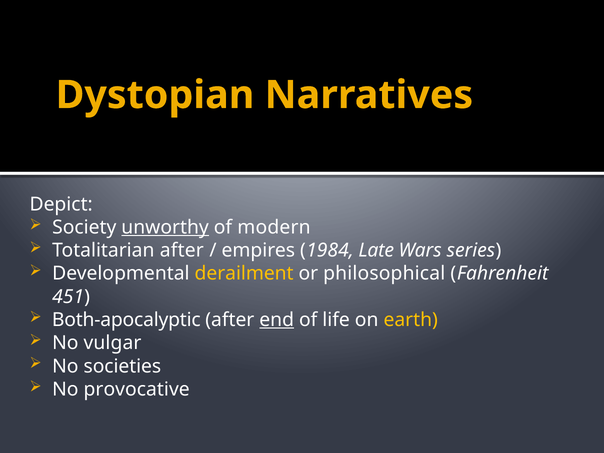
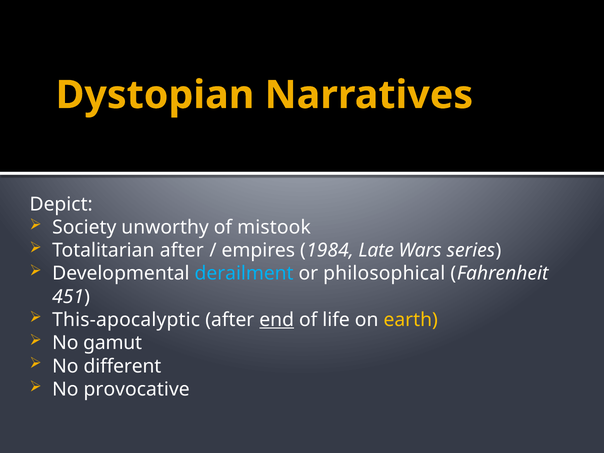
unworthy underline: present -> none
modern: modern -> mistook
derailment colour: yellow -> light blue
Both-apocalyptic: Both-apocalyptic -> This-apocalyptic
vulgar: vulgar -> gamut
societies: societies -> different
